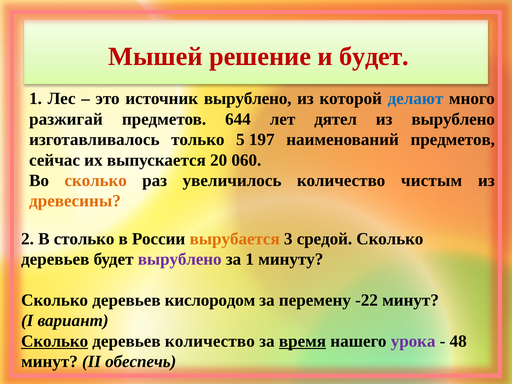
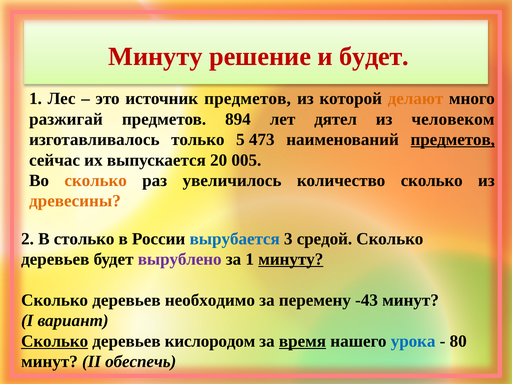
Мышей at (155, 56): Мышей -> Минуту
источник вырублено: вырублено -> предметов
делают colour: blue -> orange
644: 644 -> 894
из вырублено: вырублено -> человеком
197: 197 -> 473
предметов at (453, 140) underline: none -> present
060: 060 -> 005
количество чистым: чистым -> сколько
вырубается colour: orange -> blue
минуту at (291, 259) underline: none -> present
кислородом: кислородом -> необходимо
-22: -22 -> -43
деревьев количество: количество -> кислородом
урока colour: purple -> blue
48: 48 -> 80
